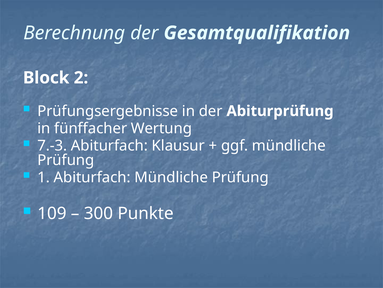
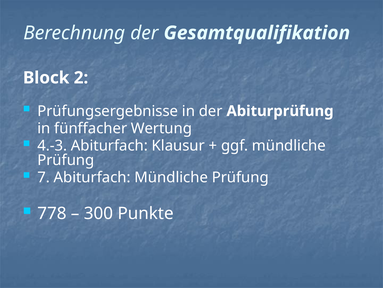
7.-3: 7.-3 -> 4.-3
1: 1 -> 7
109: 109 -> 778
